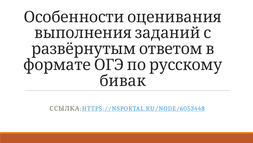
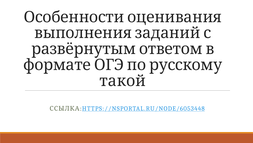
бивак: бивак -> такой
